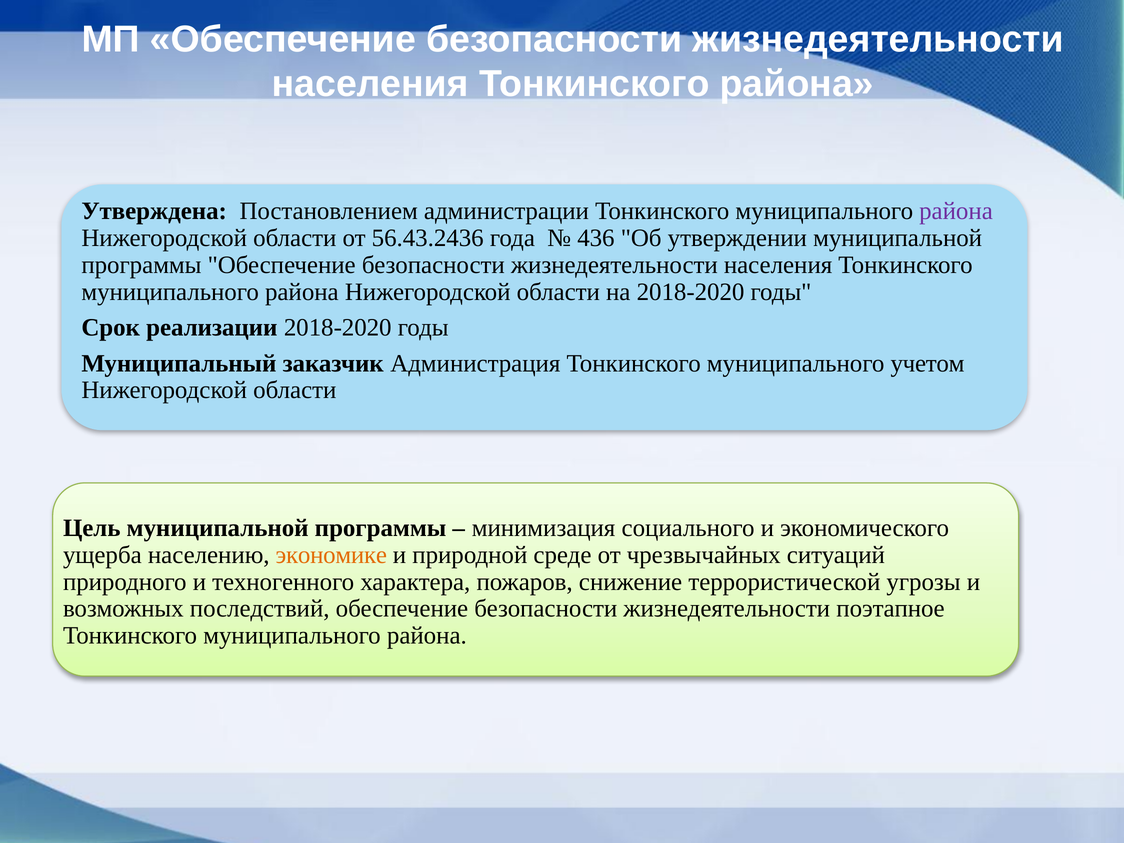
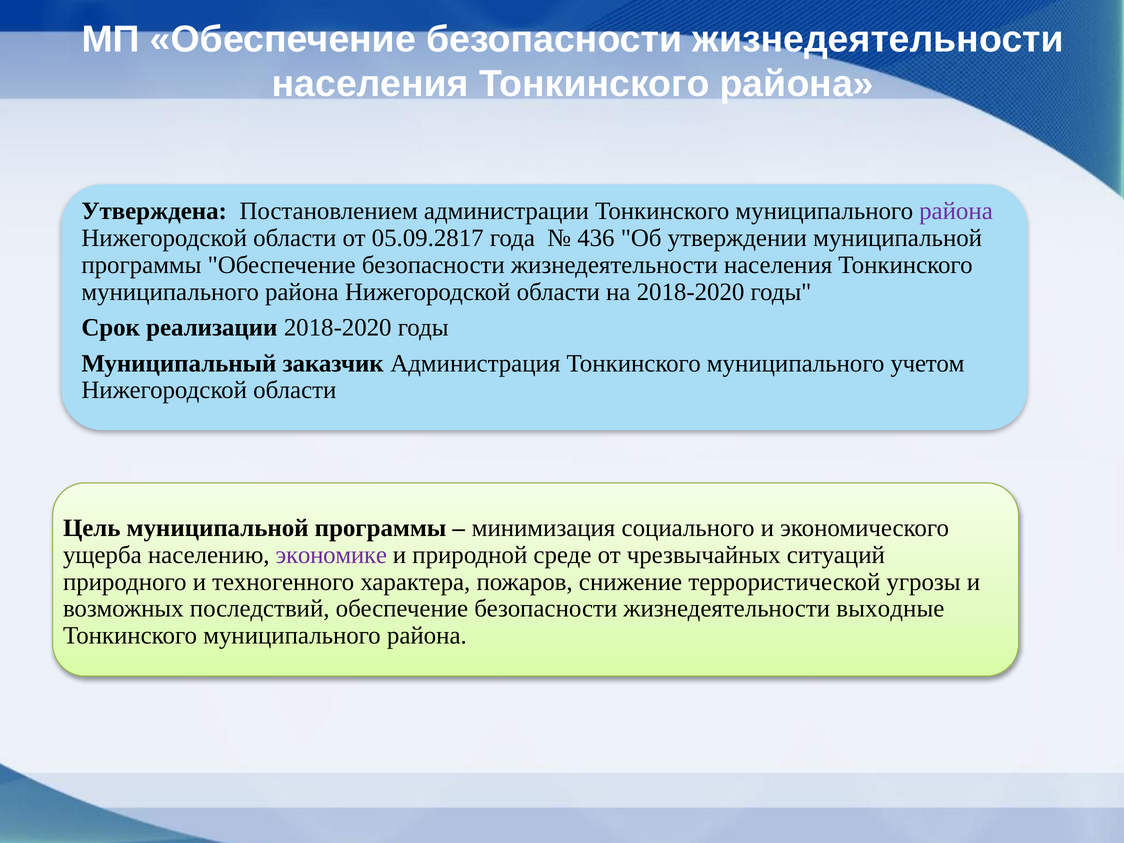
56.43.2436: 56.43.2436 -> 05.09.2817
экономике colour: orange -> purple
поэтапное: поэтапное -> выходные
